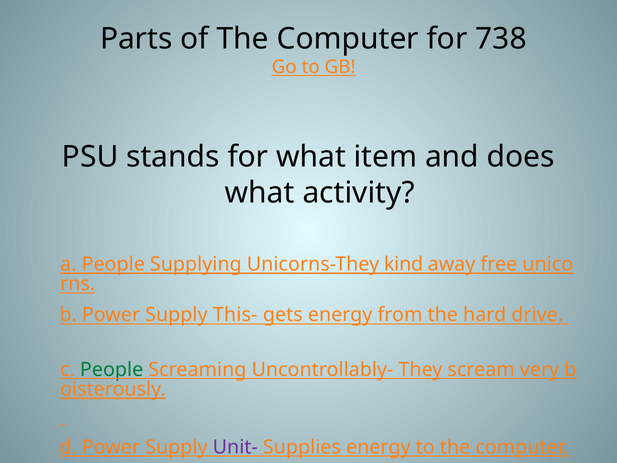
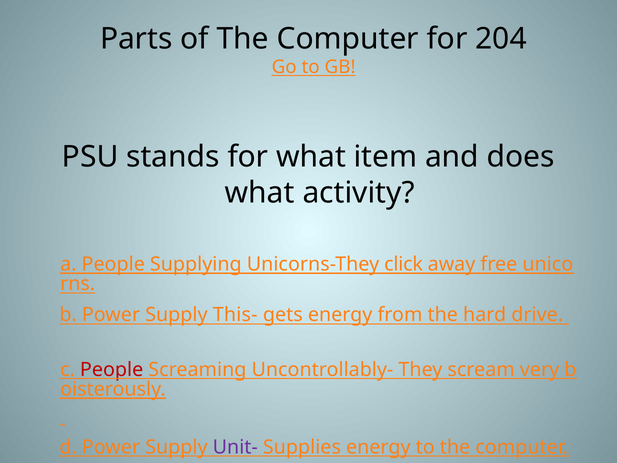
738: 738 -> 204
kind: kind -> click
People at (112, 369) colour: green -> red
